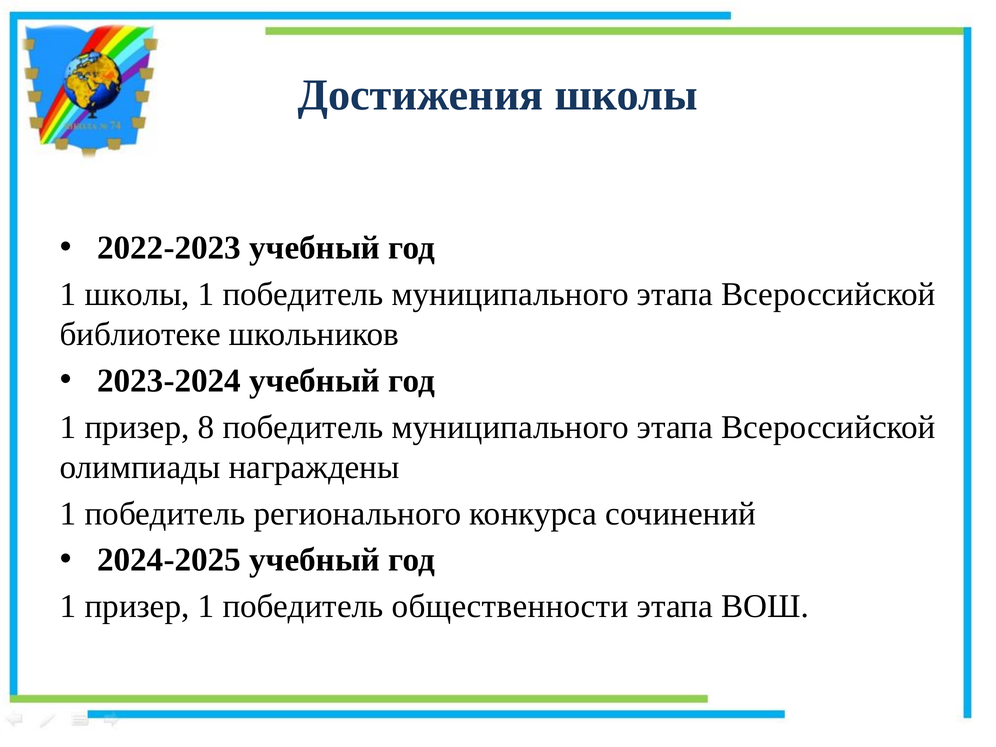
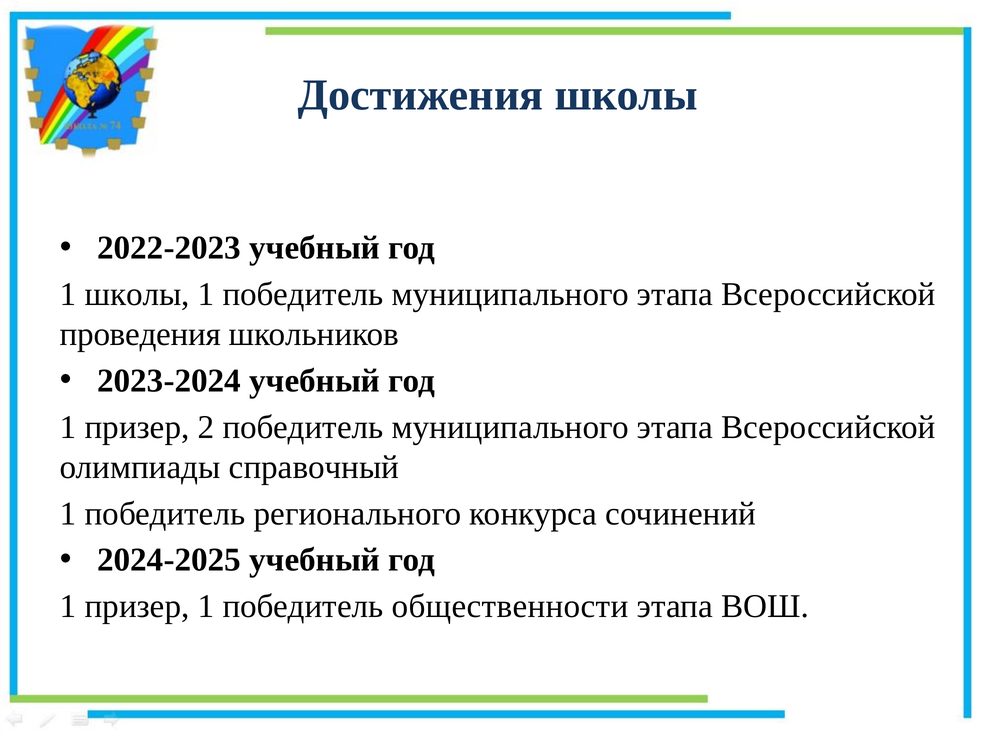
библиотеке: библиотеке -> проведения
8: 8 -> 2
награждены: награждены -> справочный
